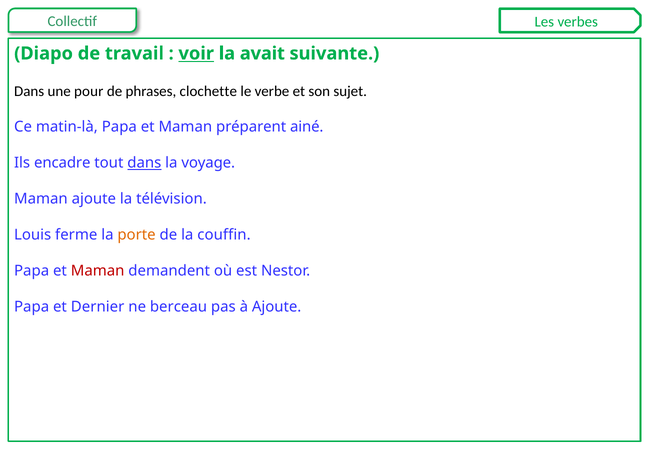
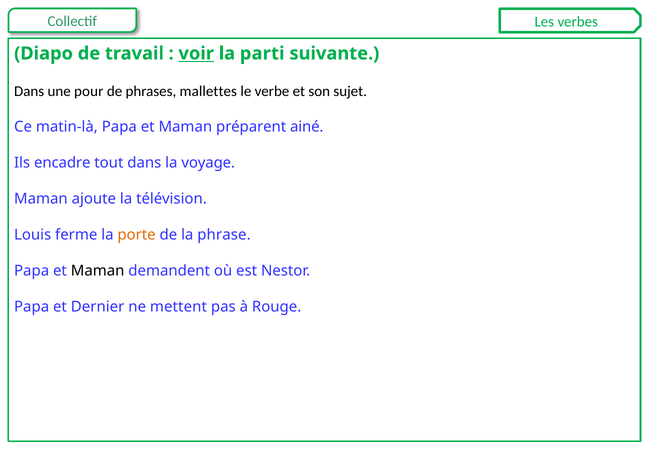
avait: avait -> parti
clochette: clochette -> mallettes
dans at (144, 163) underline: present -> none
couffin: couffin -> phrase
Maman at (98, 271) colour: red -> black
berceau: berceau -> mettent
à Ajoute: Ajoute -> Rouge
